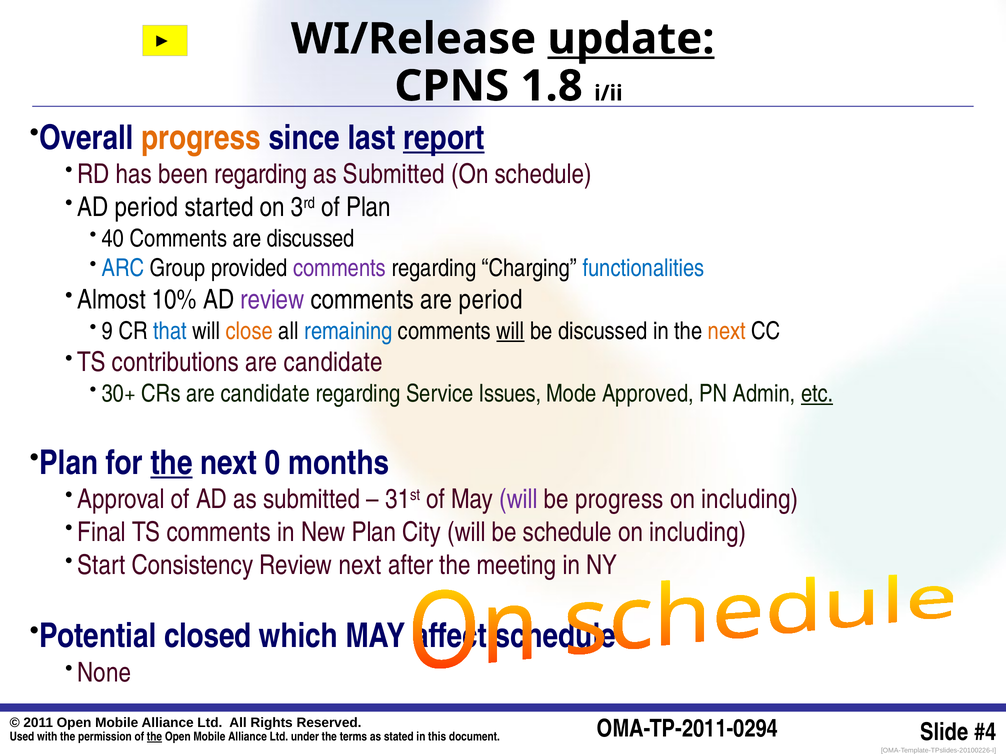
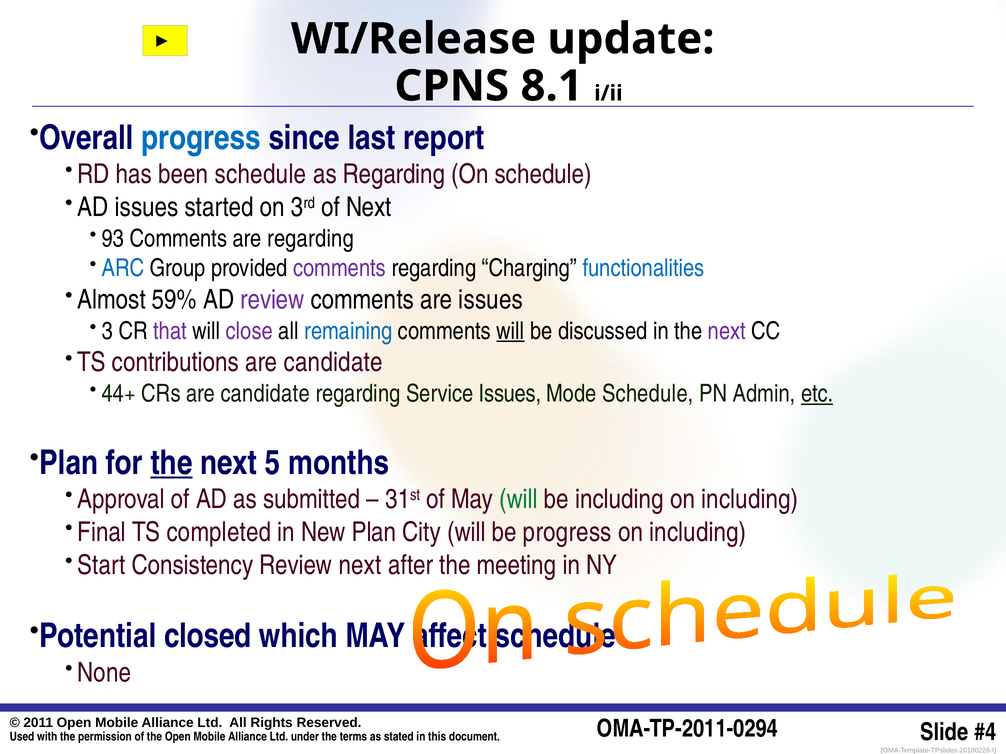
update underline: present -> none
1.8: 1.8 -> 8.1
progress at (201, 138) colour: orange -> blue
report underline: present -> none
been regarding: regarding -> schedule
Submitted at (394, 174): Submitted -> Regarding
AD period: period -> issues
of Plan: Plan -> Next
40: 40 -> 93
are discussed: discussed -> regarding
10%: 10% -> 59%
are period: period -> issues
9: 9 -> 3
that colour: blue -> purple
close colour: orange -> purple
next at (727, 331) colour: orange -> purple
30+: 30+ -> 44+
Mode Approved: Approved -> Schedule
0: 0 -> 5
will at (518, 500) colour: purple -> green
be progress: progress -> including
TS comments: comments -> completed
be schedule: schedule -> progress
the at (154, 737) underline: present -> none
